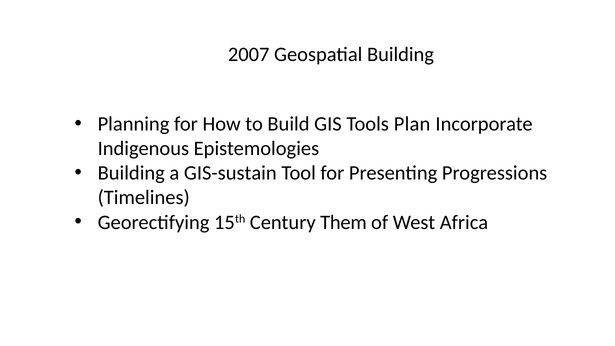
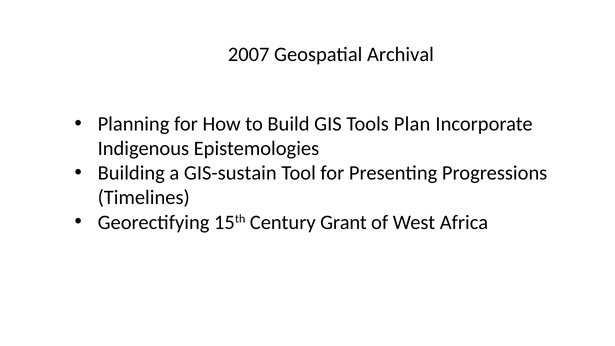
Geospatial Building: Building -> Archival
Them: Them -> Grant
